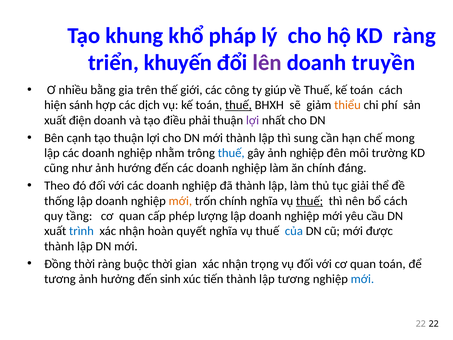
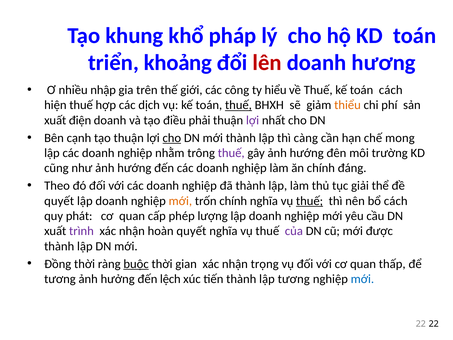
KD ràng: ràng -> toán
khuyến: khuyến -> khoảng
lên colour: purple -> red
truyền: truyền -> hương
bằng: bằng -> nhập
giúp: giúp -> hiểu
hiện sánh: sánh -> thuế
cho at (172, 138) underline: none -> present
sung: sung -> càng
thuế at (231, 153) colour: blue -> purple
gây ảnh nghiệp: nghiệp -> hướng
thống at (59, 201): thống -> quyết
tầng: tầng -> phát
trình colour: blue -> purple
của colour: blue -> purple
buộc underline: none -> present
quan toán: toán -> thấp
sinh: sinh -> lệch
